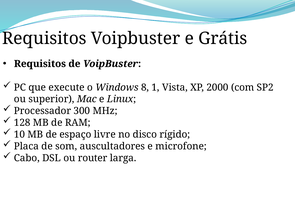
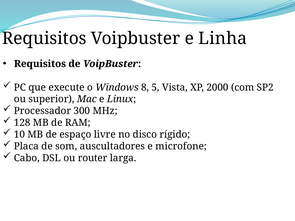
Grátis: Grátis -> Linha
1: 1 -> 5
